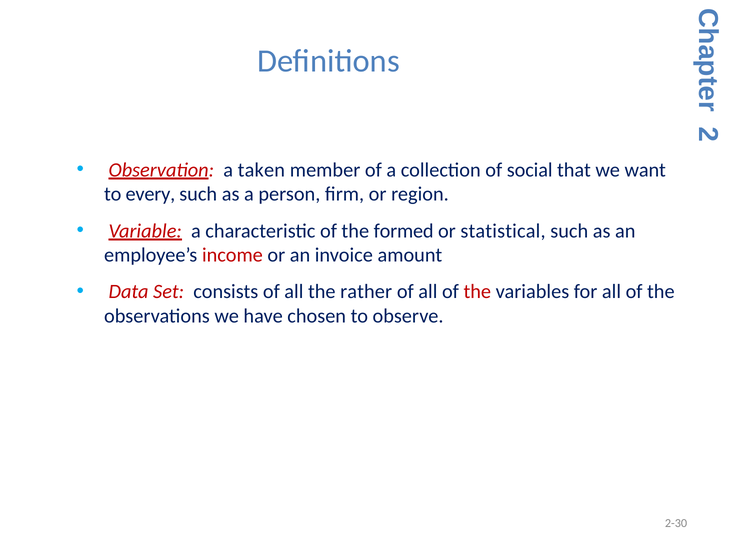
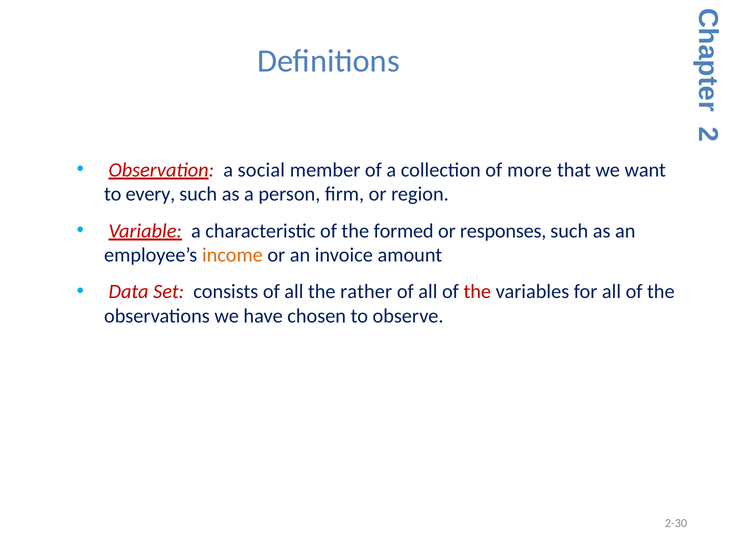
taken: taken -> social
social: social -> more
statistical: statistical -> responses
income colour: red -> orange
